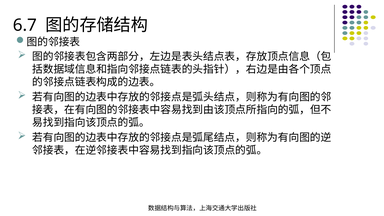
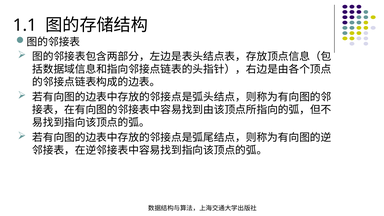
6.7: 6.7 -> 1.1
